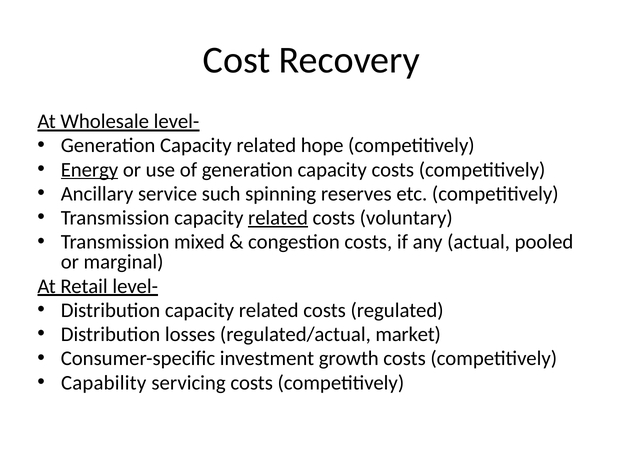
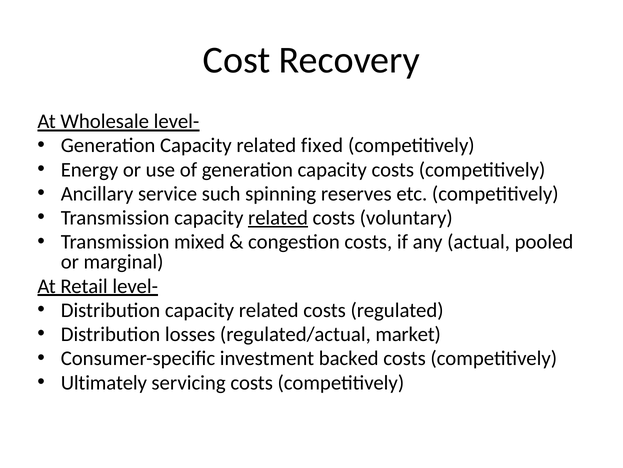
hope: hope -> fixed
Energy underline: present -> none
growth: growth -> backed
Capability: Capability -> Ultimately
